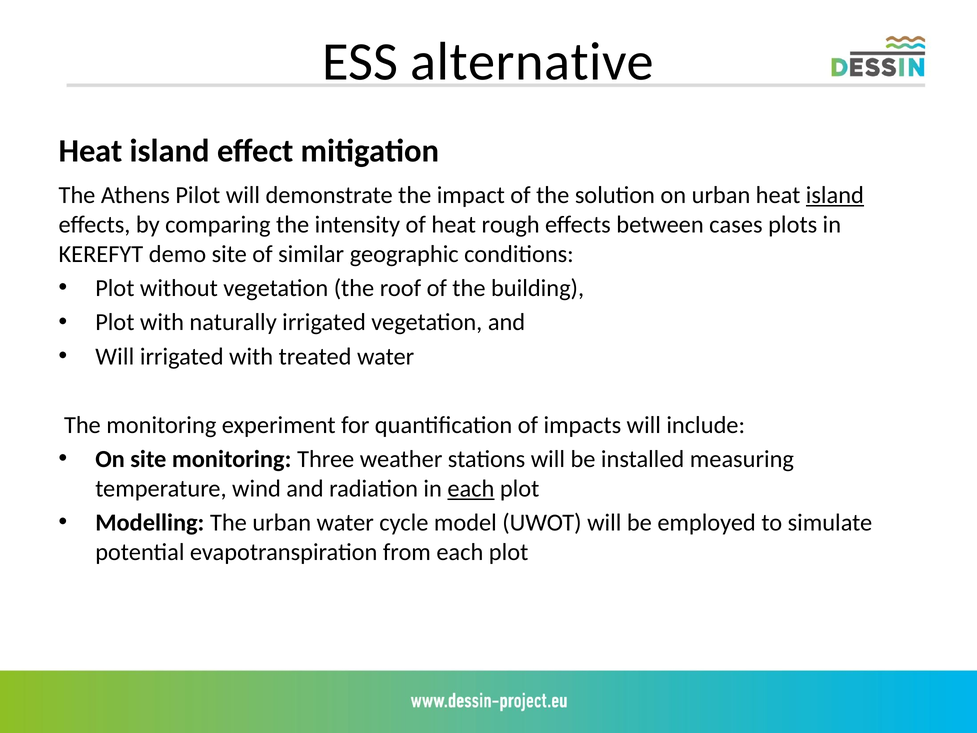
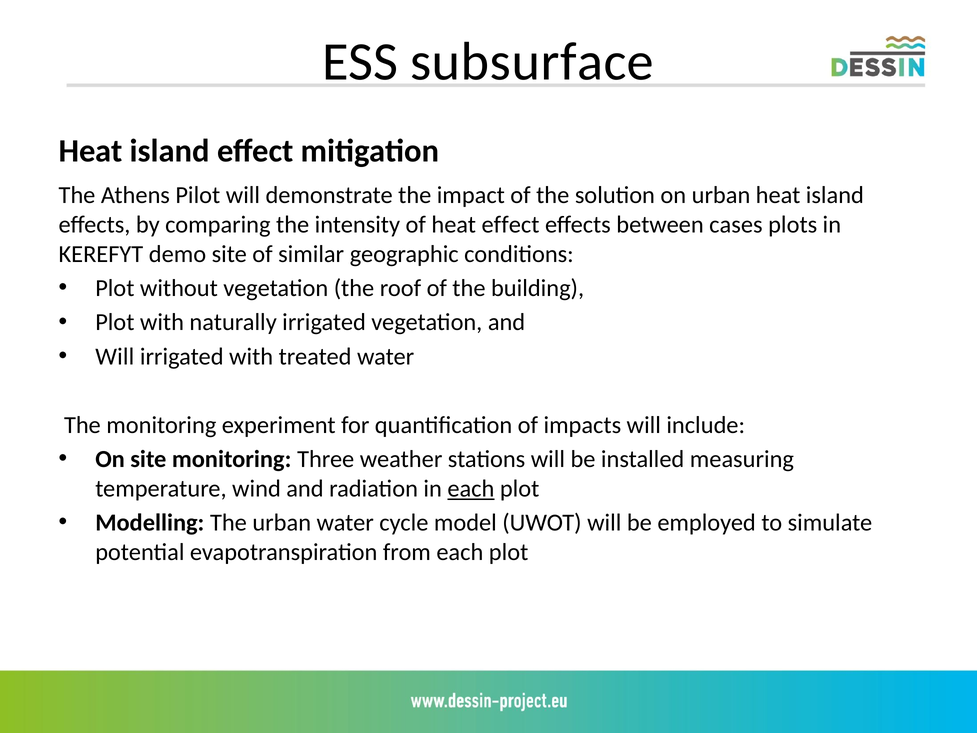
alternative: alternative -> subsurface
island at (835, 195) underline: present -> none
heat rough: rough -> effect
